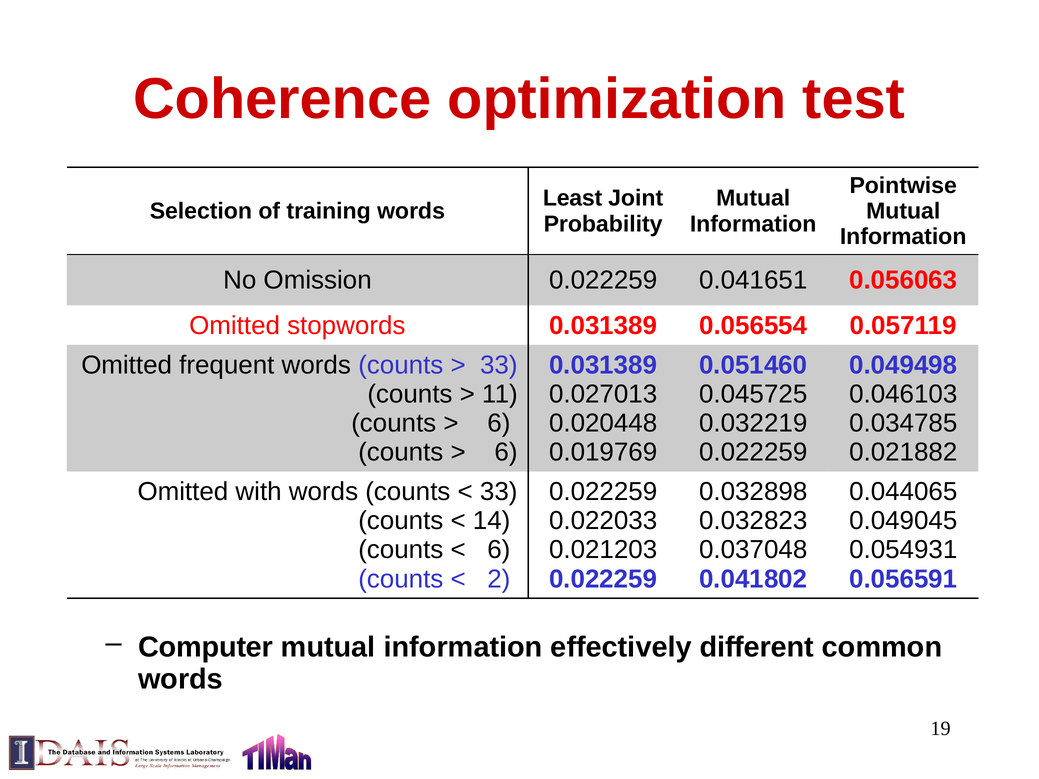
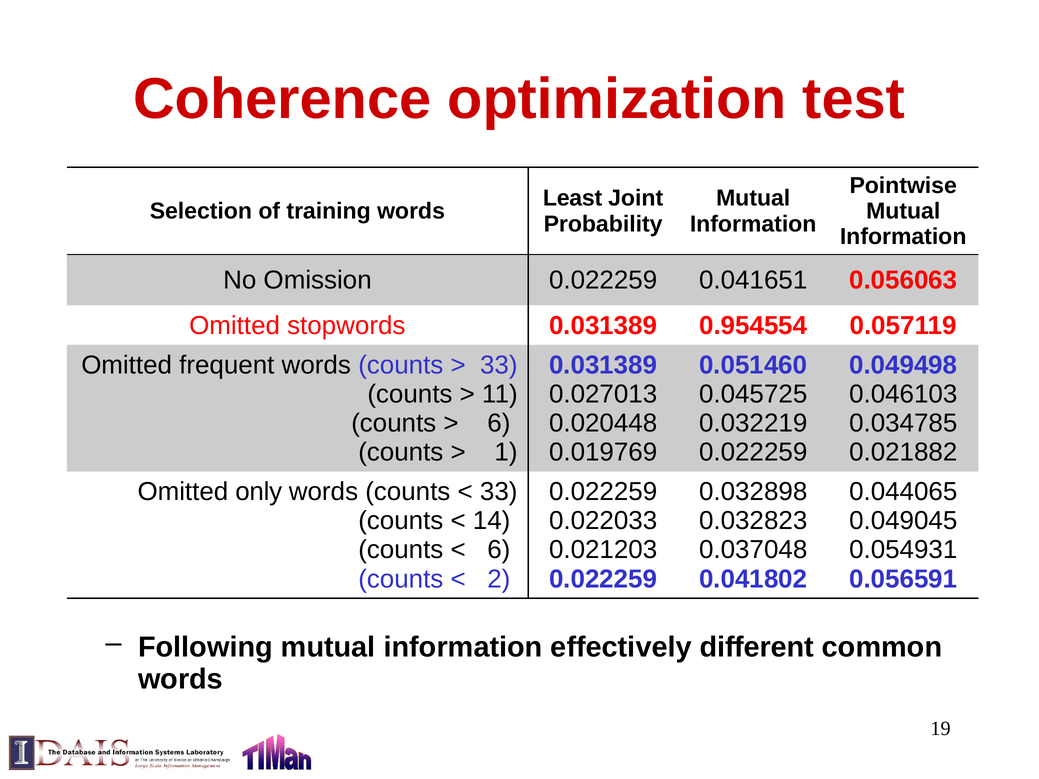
0.056554: 0.056554 -> 0.954554
6 at (506, 452): 6 -> 1
with: with -> only
Computer: Computer -> Following
